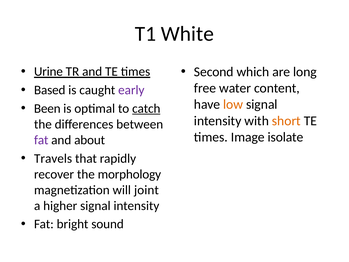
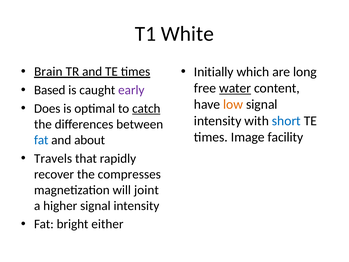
Urine: Urine -> Brain
Second: Second -> Initially
water underline: none -> present
Been: Been -> Does
short colour: orange -> blue
isolate: isolate -> facility
fat at (41, 140) colour: purple -> blue
morphology: morphology -> compresses
sound: sound -> either
